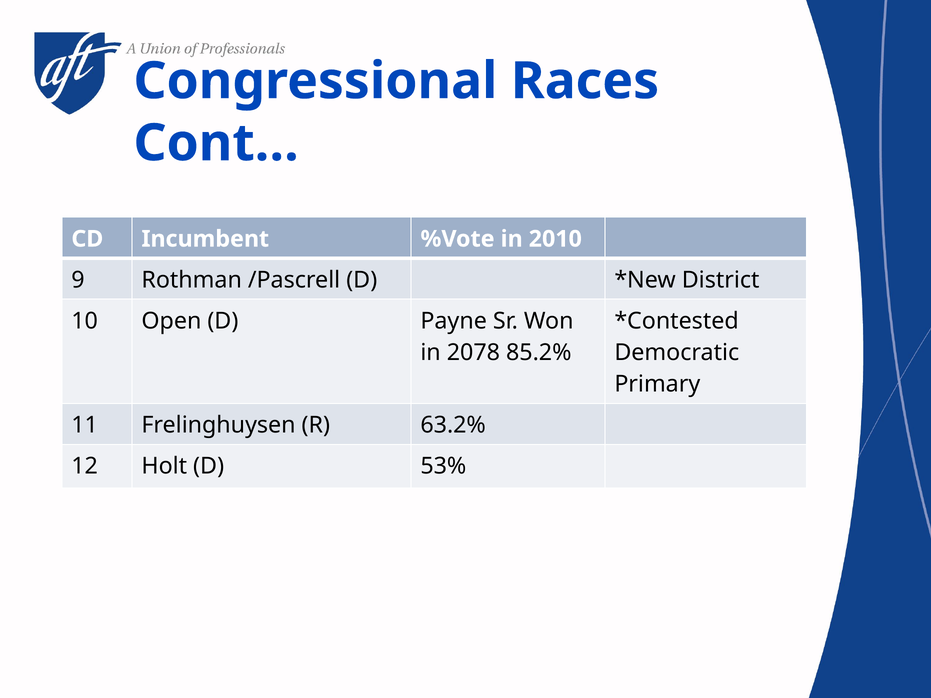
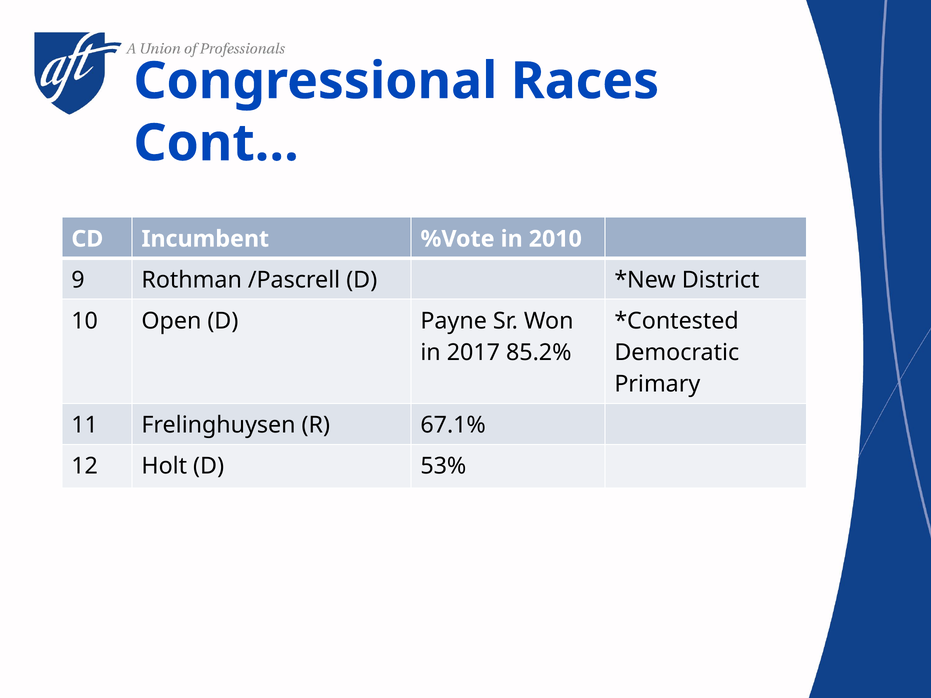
2078: 2078 -> 2017
63.2%: 63.2% -> 67.1%
